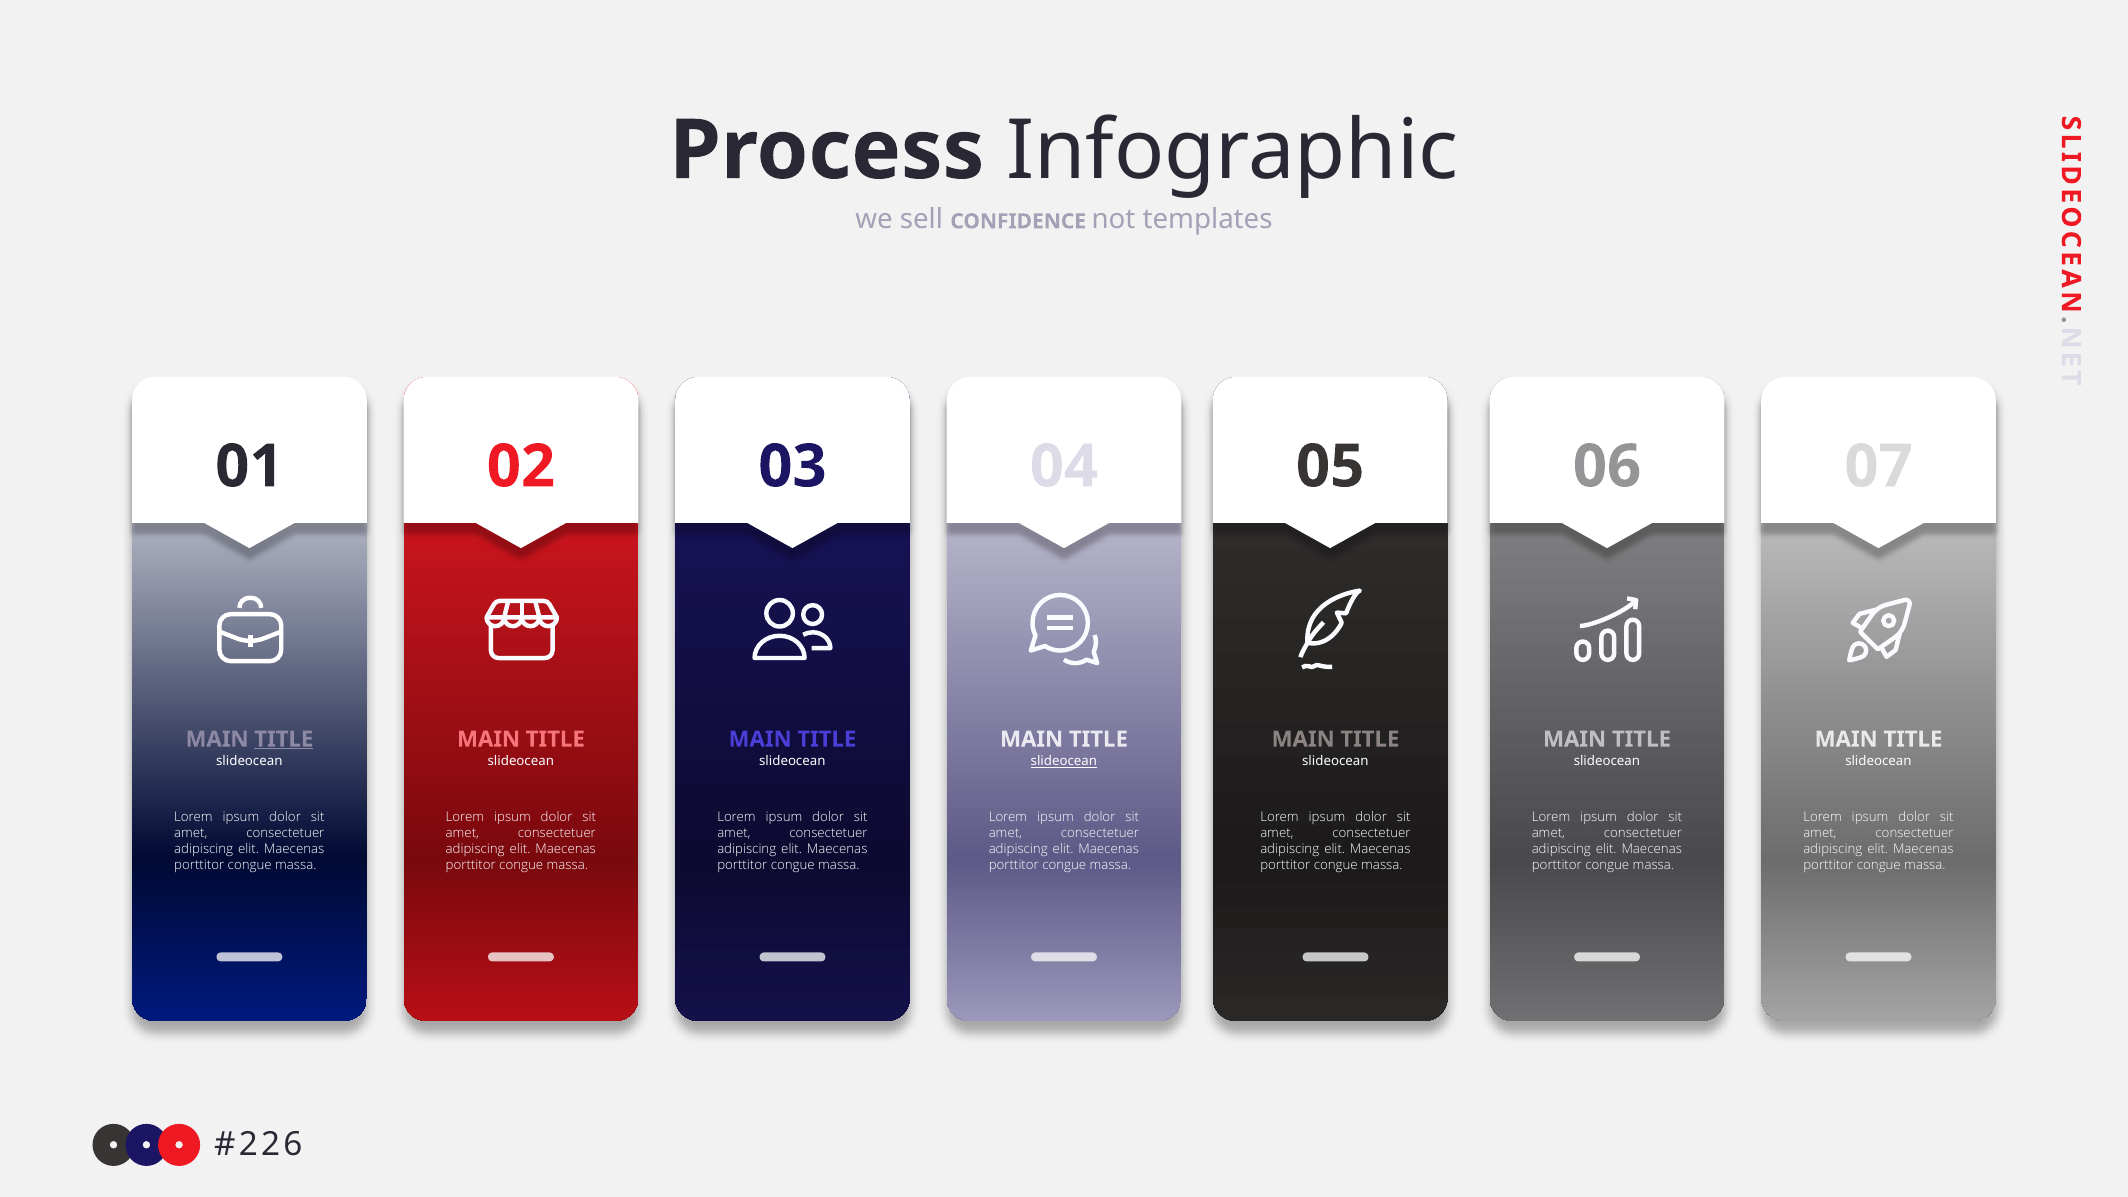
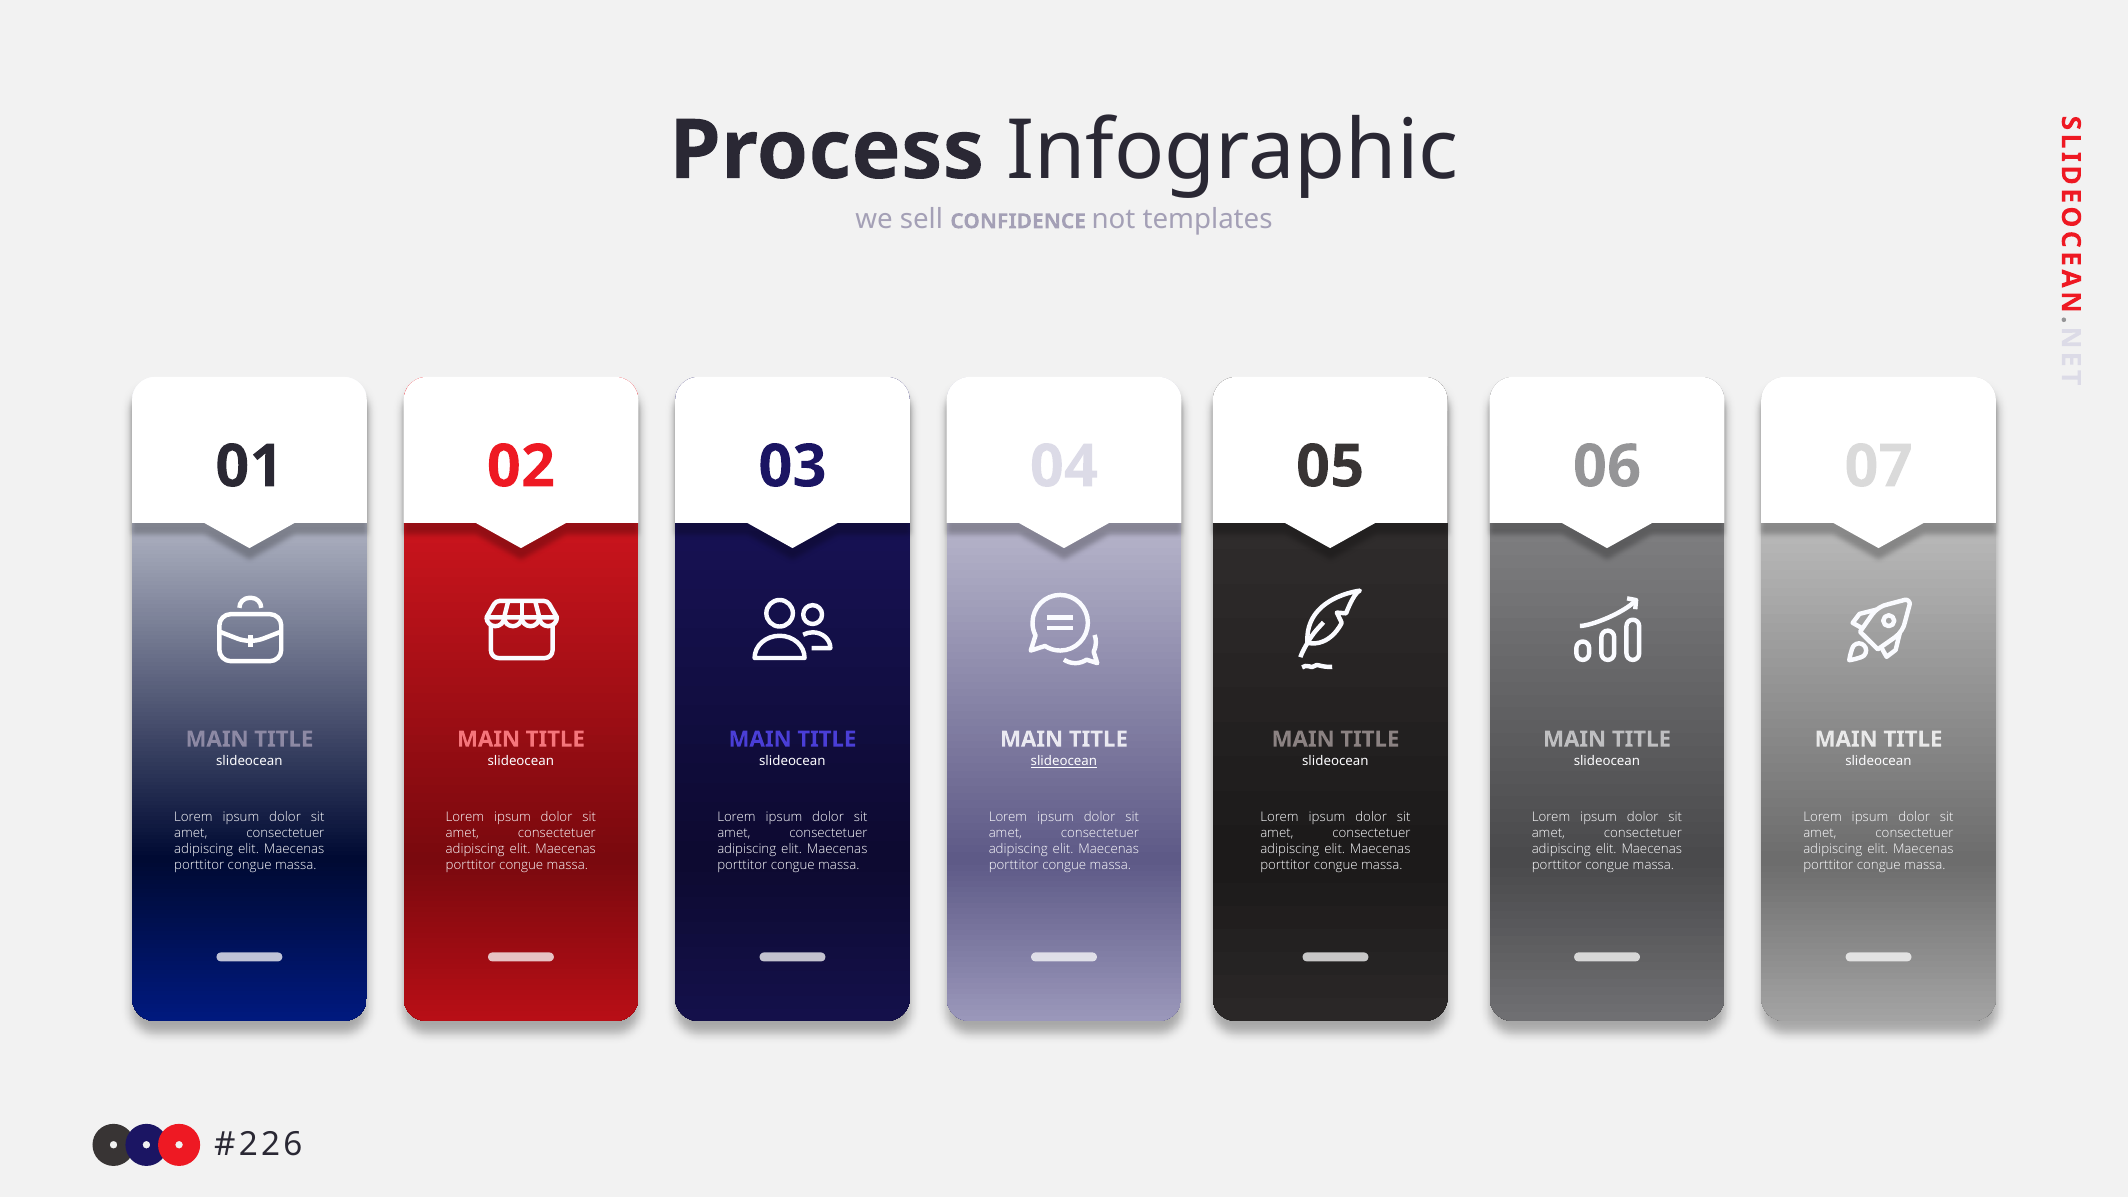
TITLE at (284, 739) underline: present -> none
